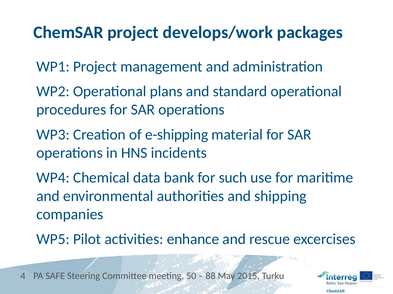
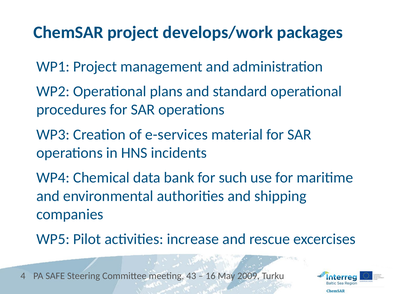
e-shipping: e-shipping -> e-services
enhance: enhance -> increase
50: 50 -> 43
88: 88 -> 16
2015: 2015 -> 2009
